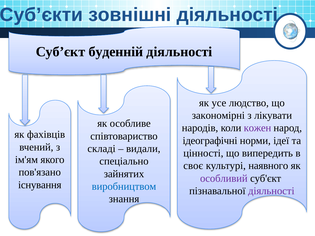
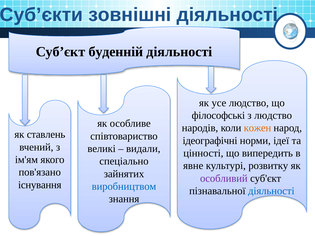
закономірні: закономірні -> філософські
з лікувати: лікувати -> людство
кожен colour: purple -> orange
фахівців: фахівців -> ставлень
складі: складі -> великі
своє: своє -> явне
наявного: наявного -> розвитку
діяльності at (271, 191) colour: purple -> blue
